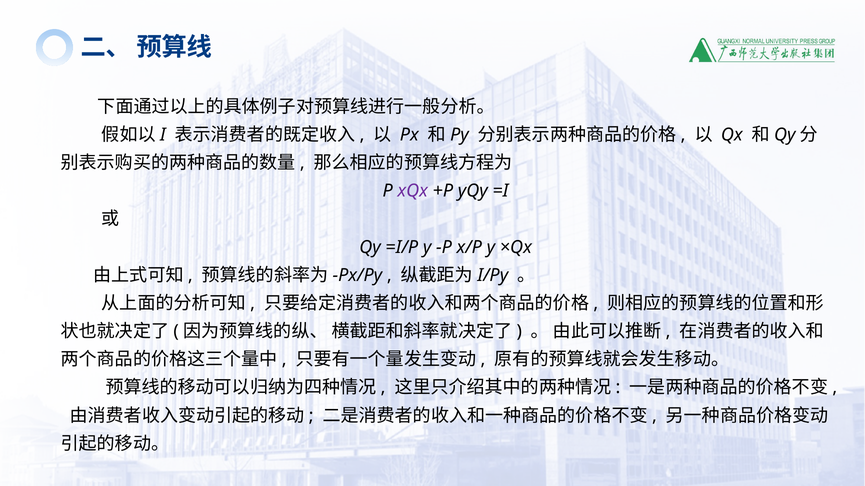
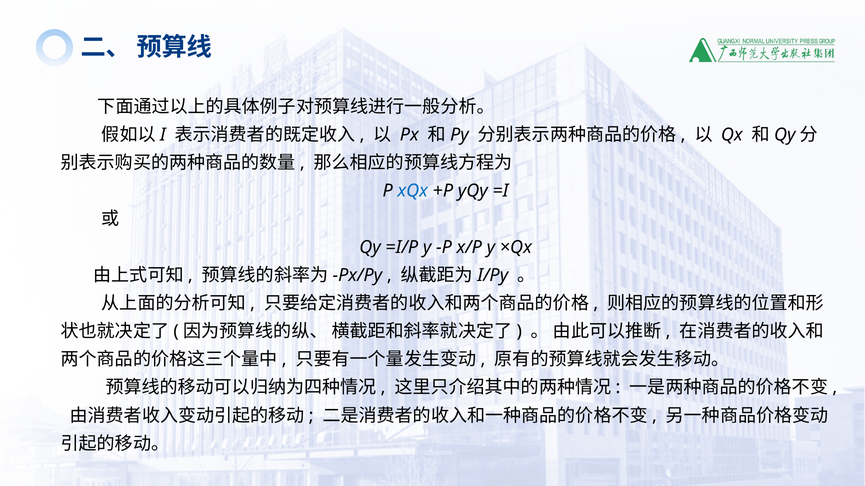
xQx colour: purple -> blue
